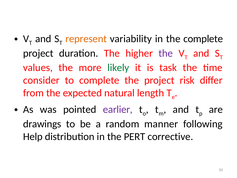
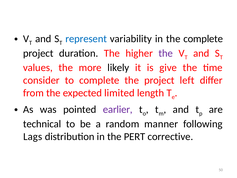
represent colour: orange -> blue
likely colour: green -> black
task: task -> give
risk: risk -> left
natural: natural -> limited
drawings: drawings -> technical
Help: Help -> Lags
